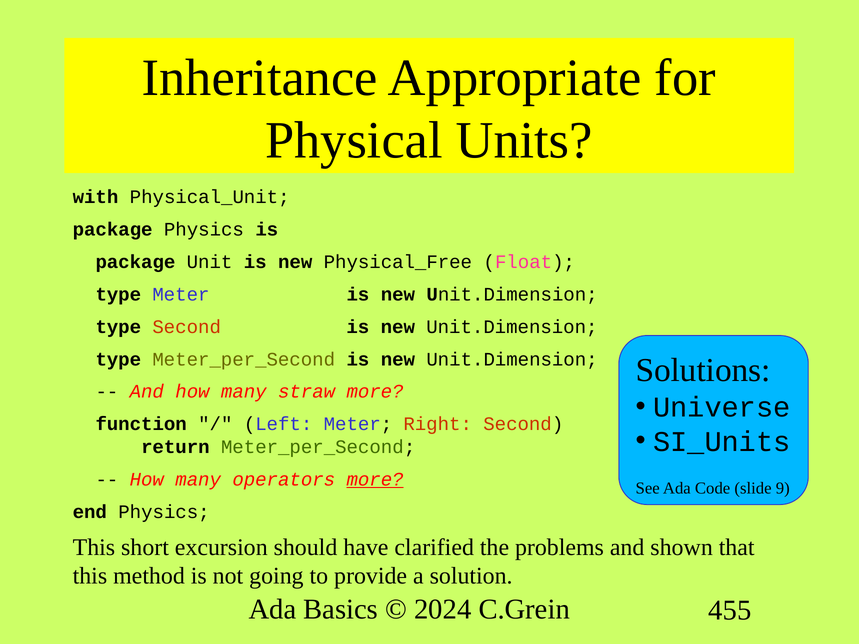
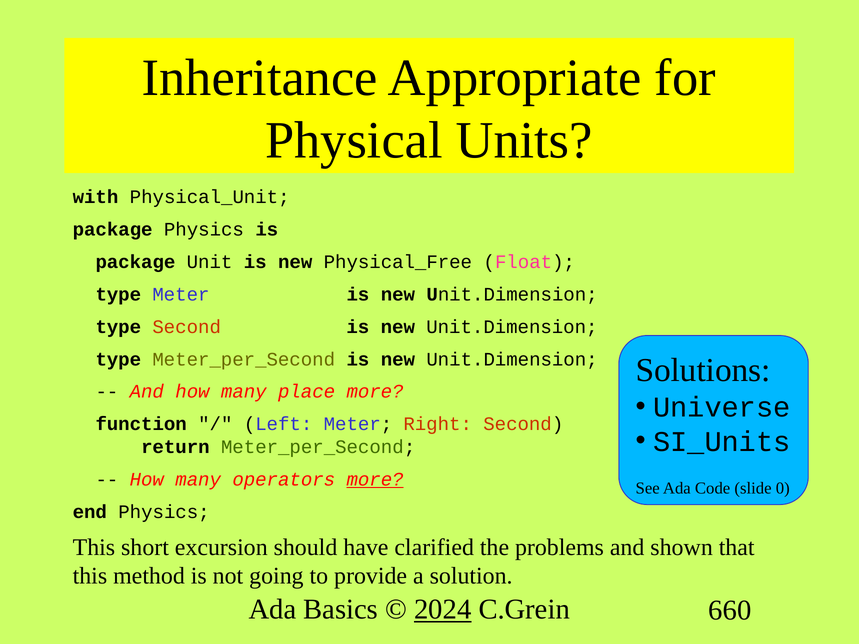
straw: straw -> place
9: 9 -> 0
2024 underline: none -> present
455: 455 -> 660
